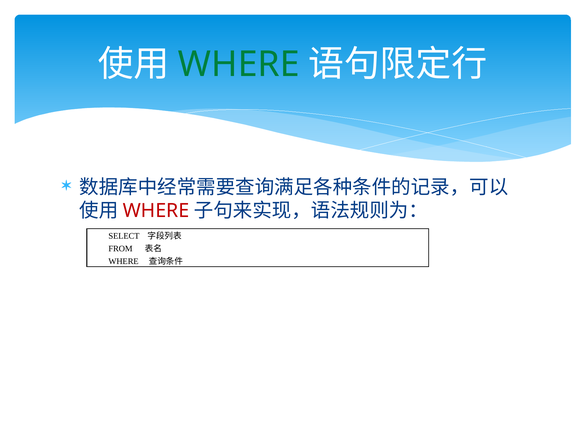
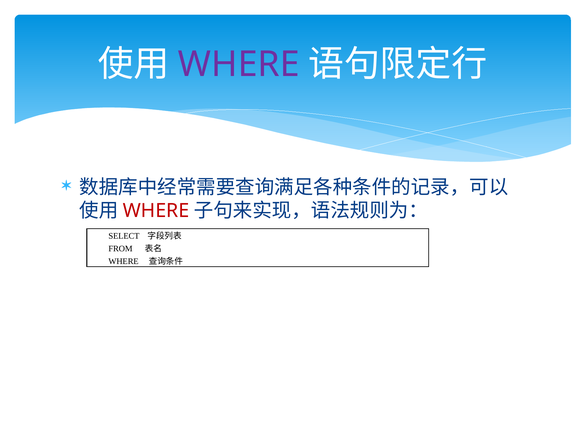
WHERE at (239, 64) colour: green -> purple
